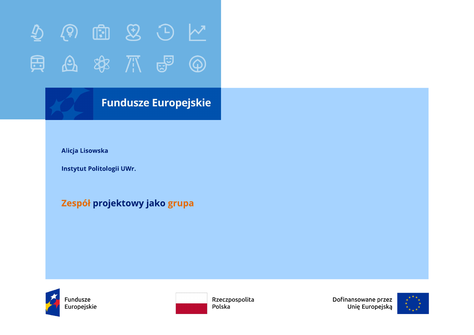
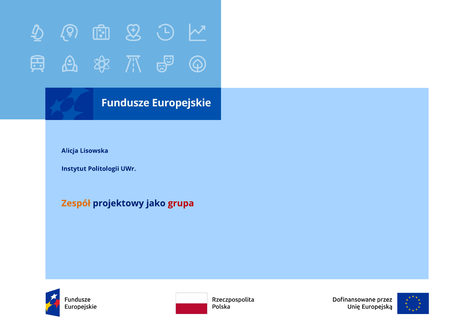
grupa colour: orange -> red
